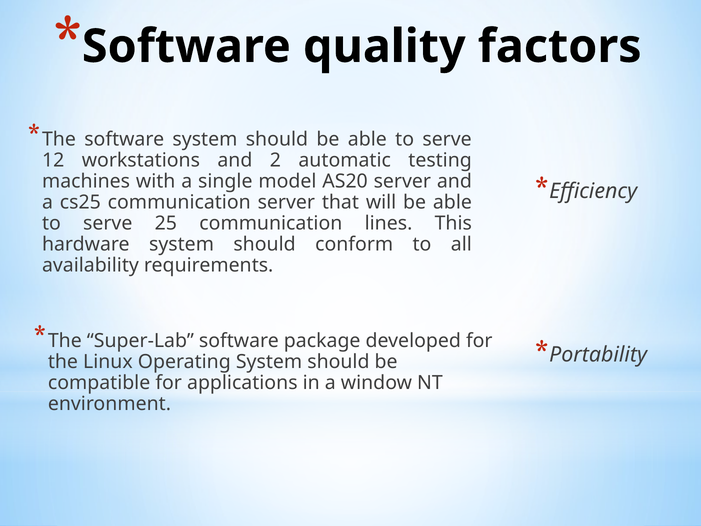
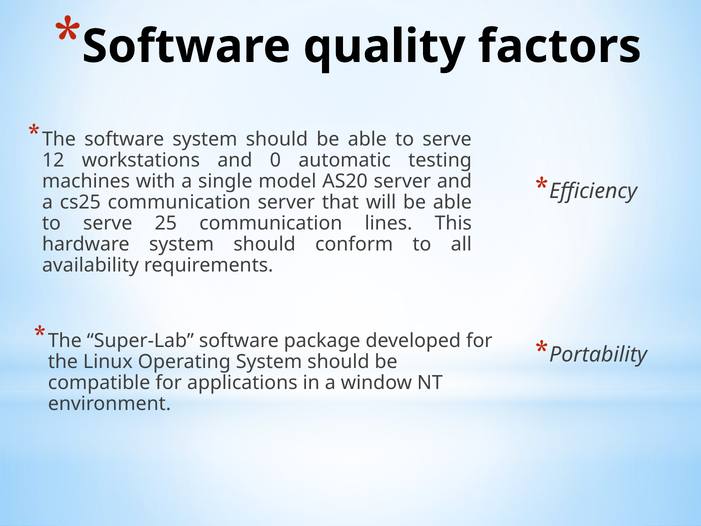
2: 2 -> 0
